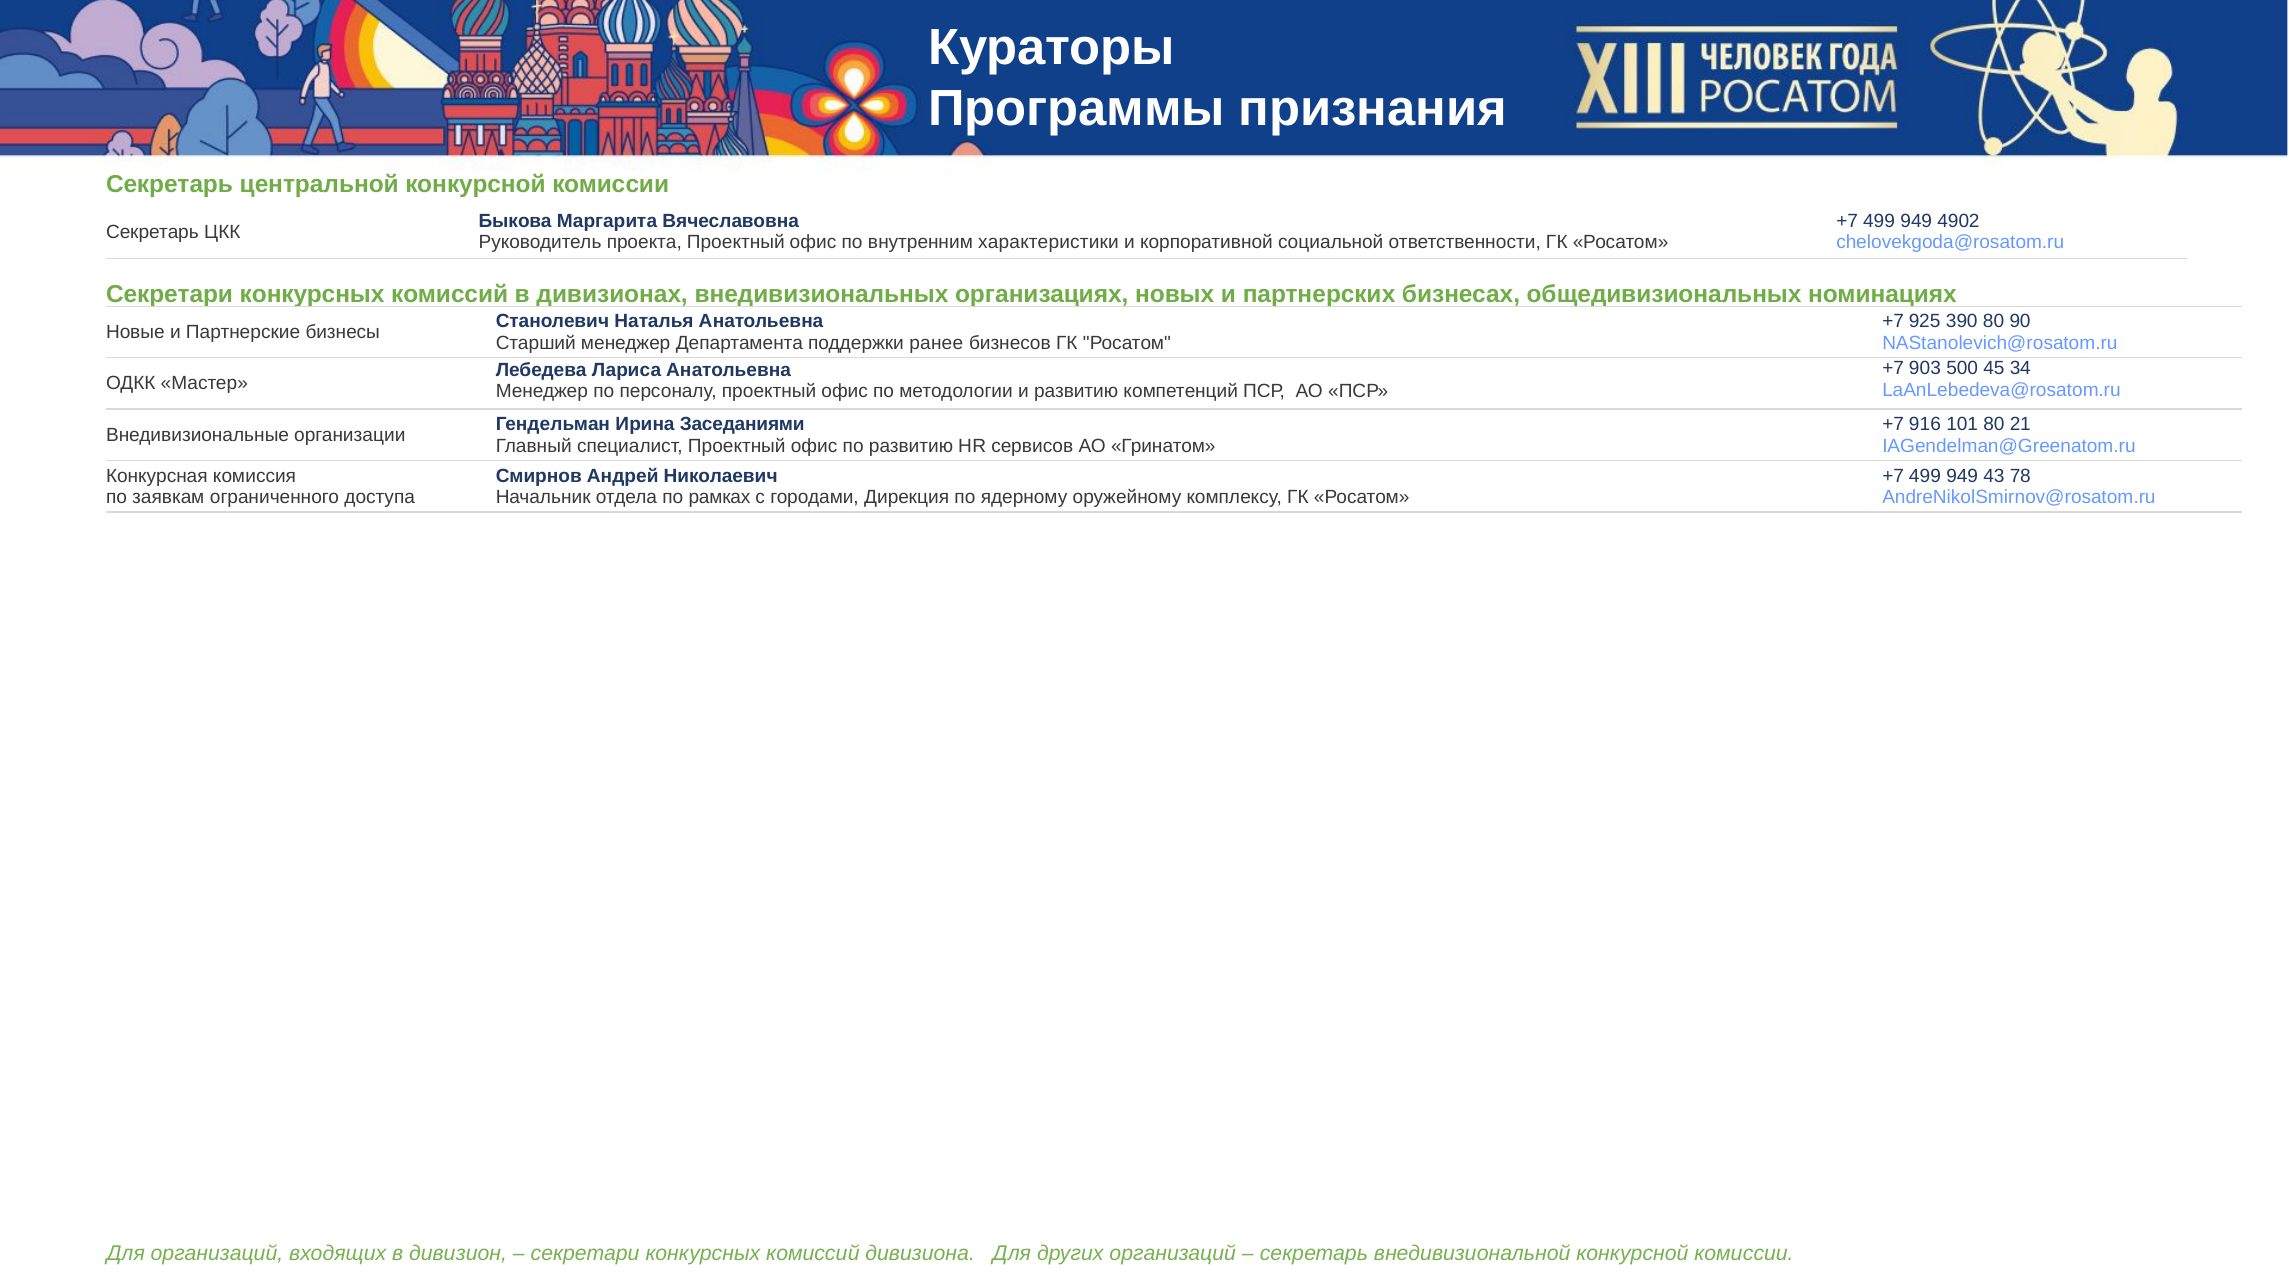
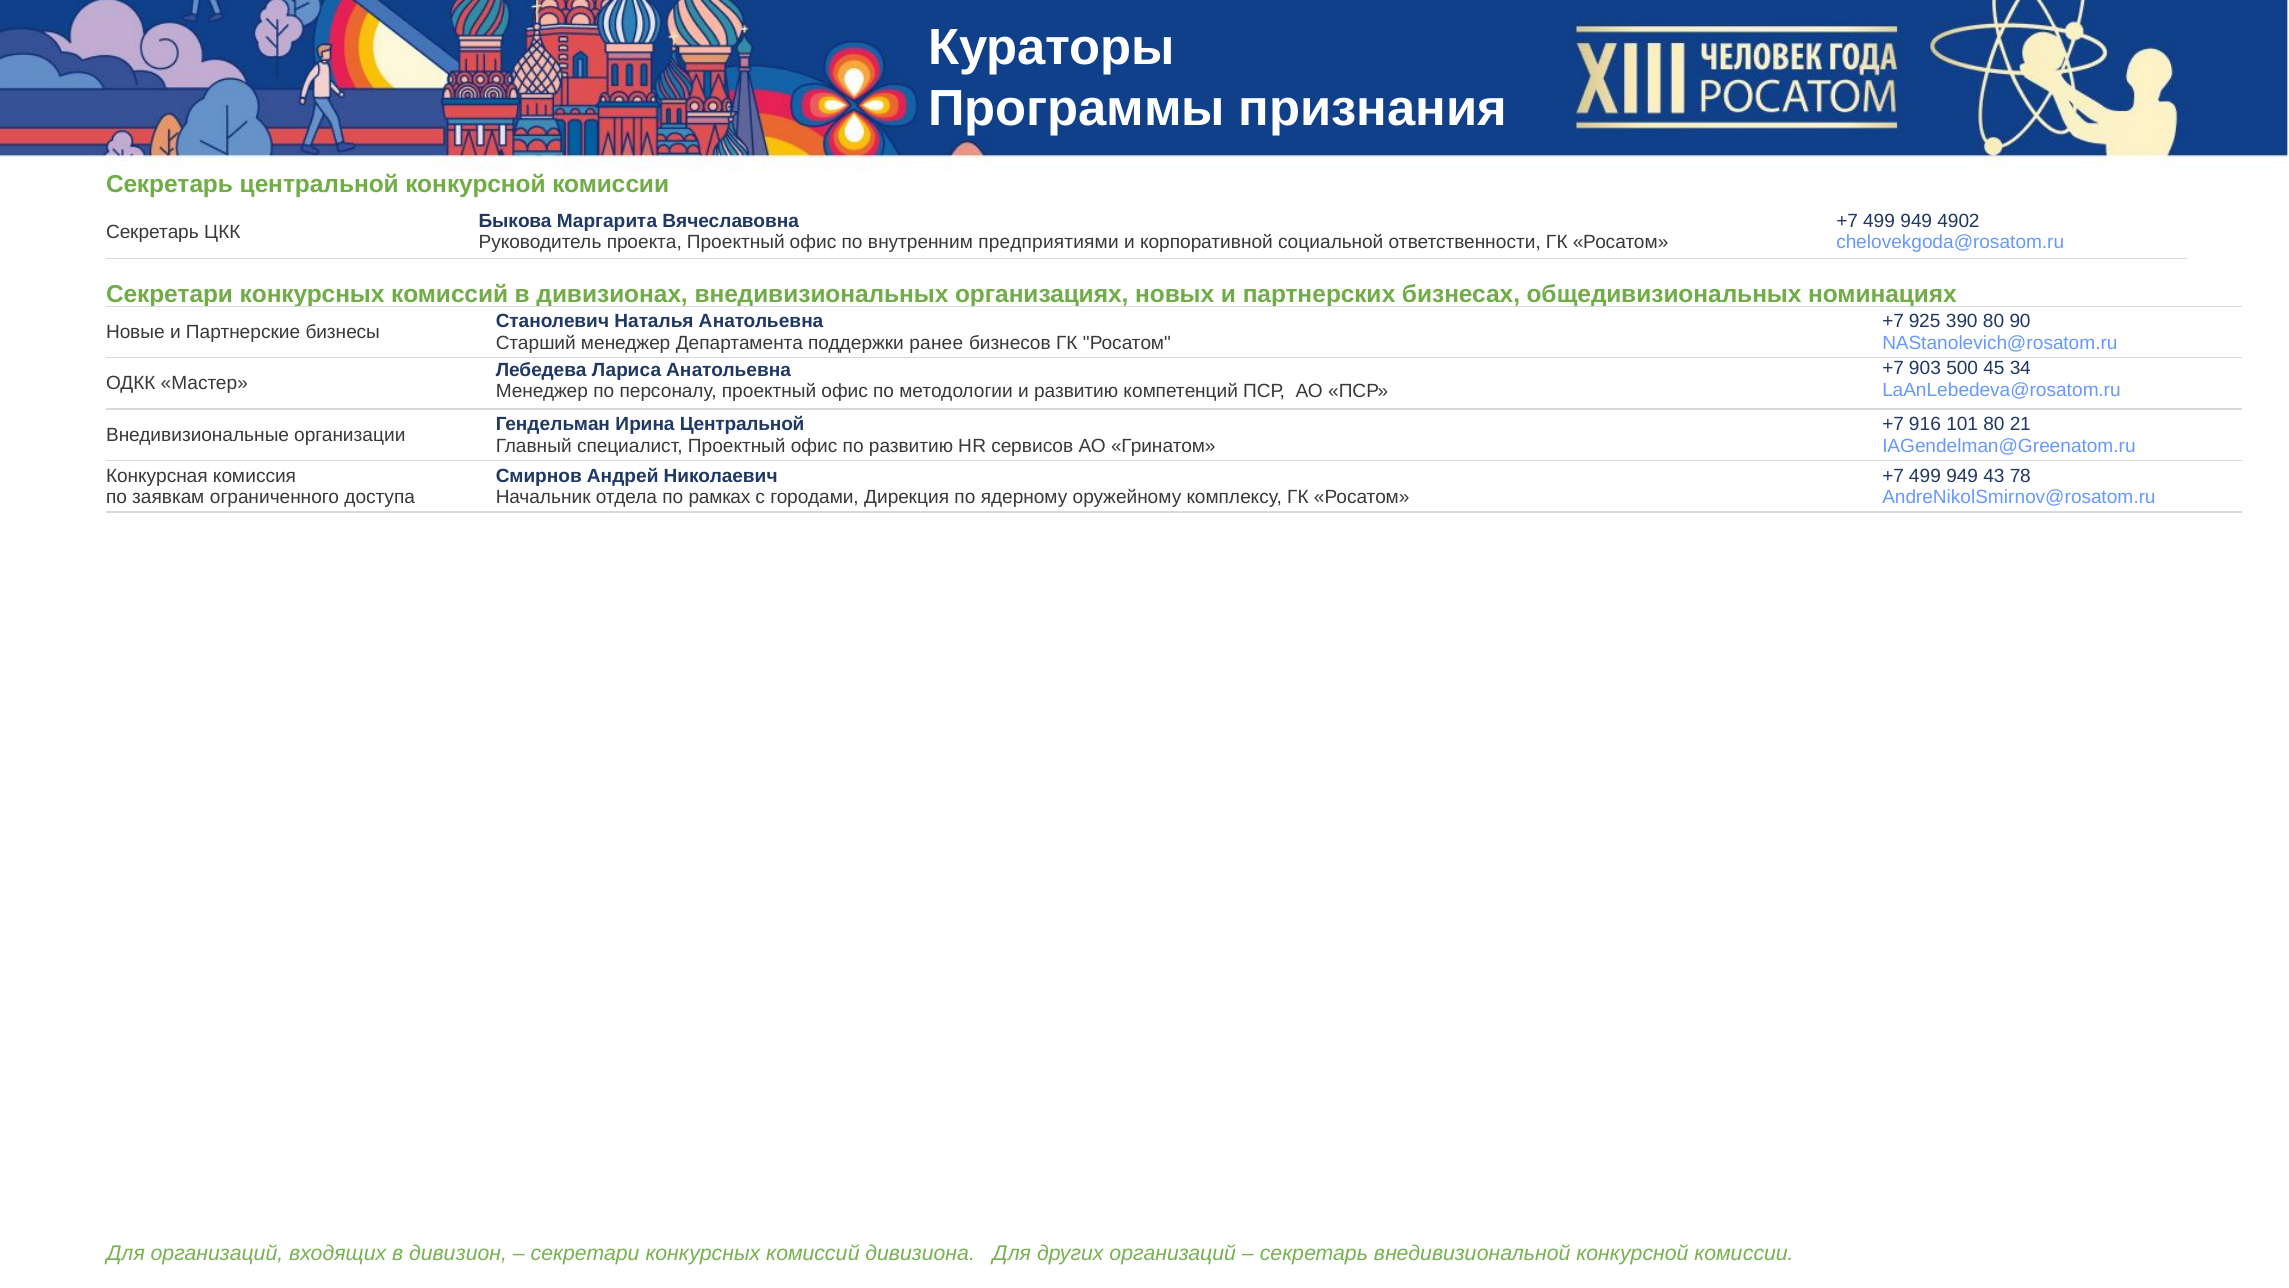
характеристики: характеристики -> предприятиями
Ирина Заседаниями: Заседаниями -> Центральной
